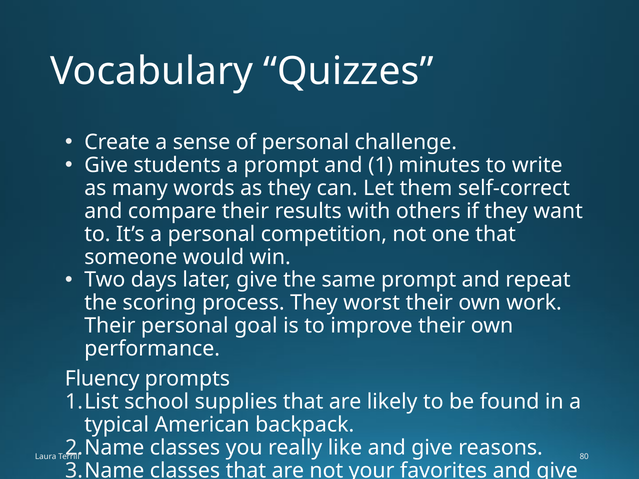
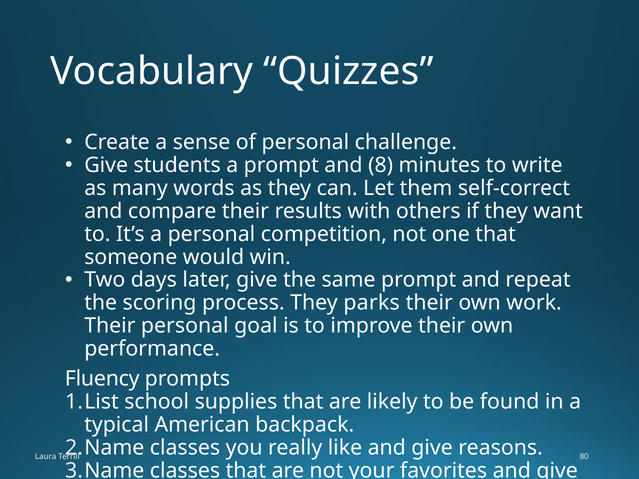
1: 1 -> 8
worst: worst -> parks
